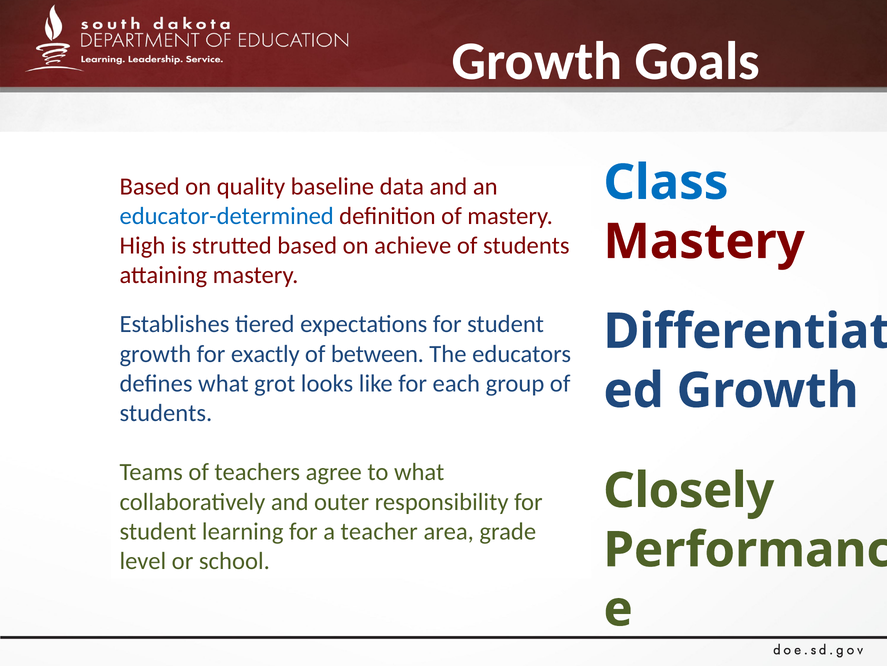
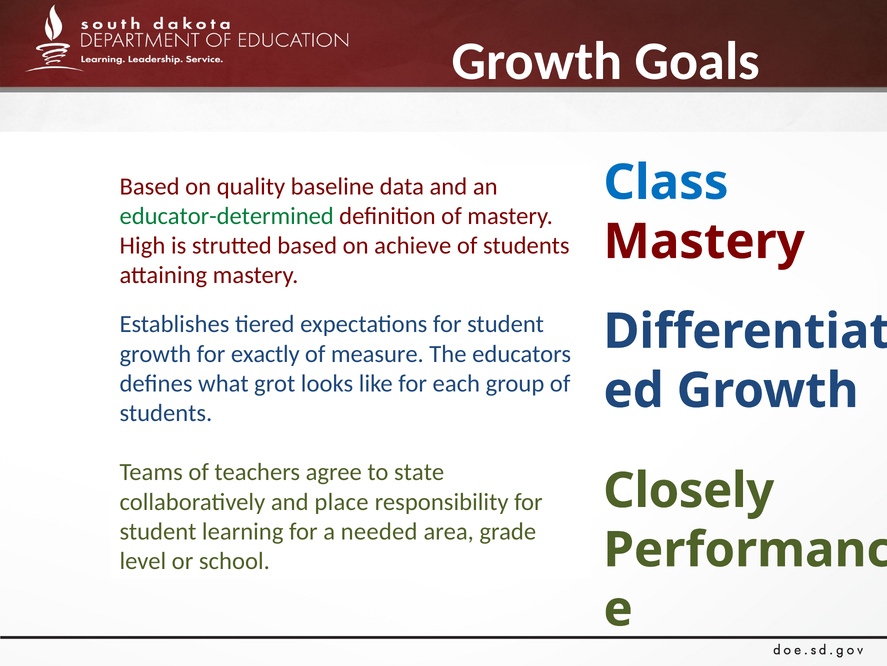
educator-determined colour: blue -> green
between: between -> measure
to what: what -> state
outer: outer -> place
teacher: teacher -> needed
